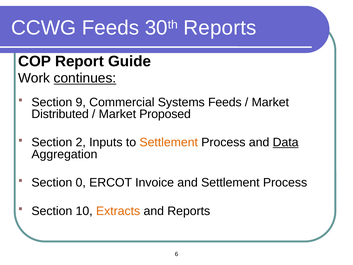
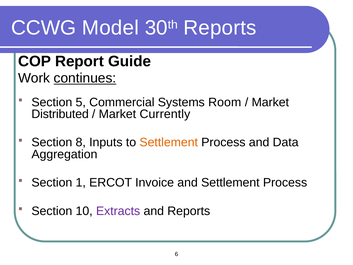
CCWG Feeds: Feeds -> Model
9: 9 -> 5
Systems Feeds: Feeds -> Room
Proposed: Proposed -> Currently
2: 2 -> 8
Data underline: present -> none
0: 0 -> 1
Extracts colour: orange -> purple
